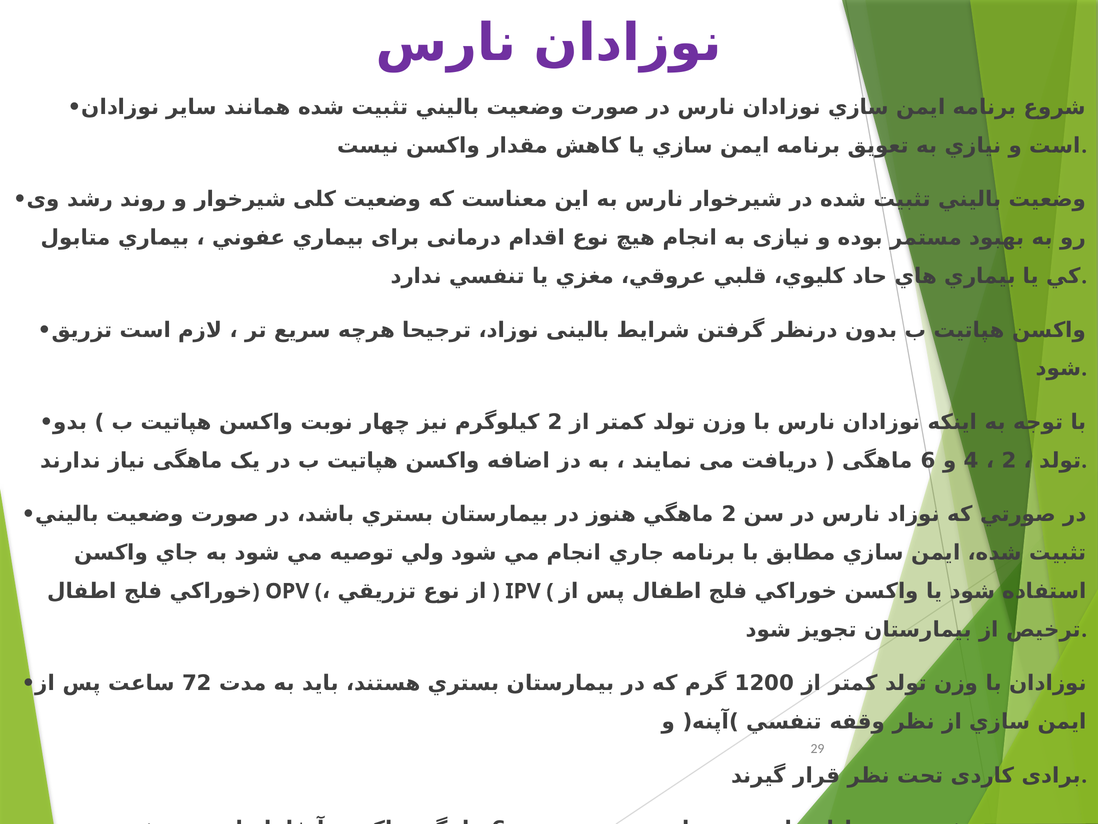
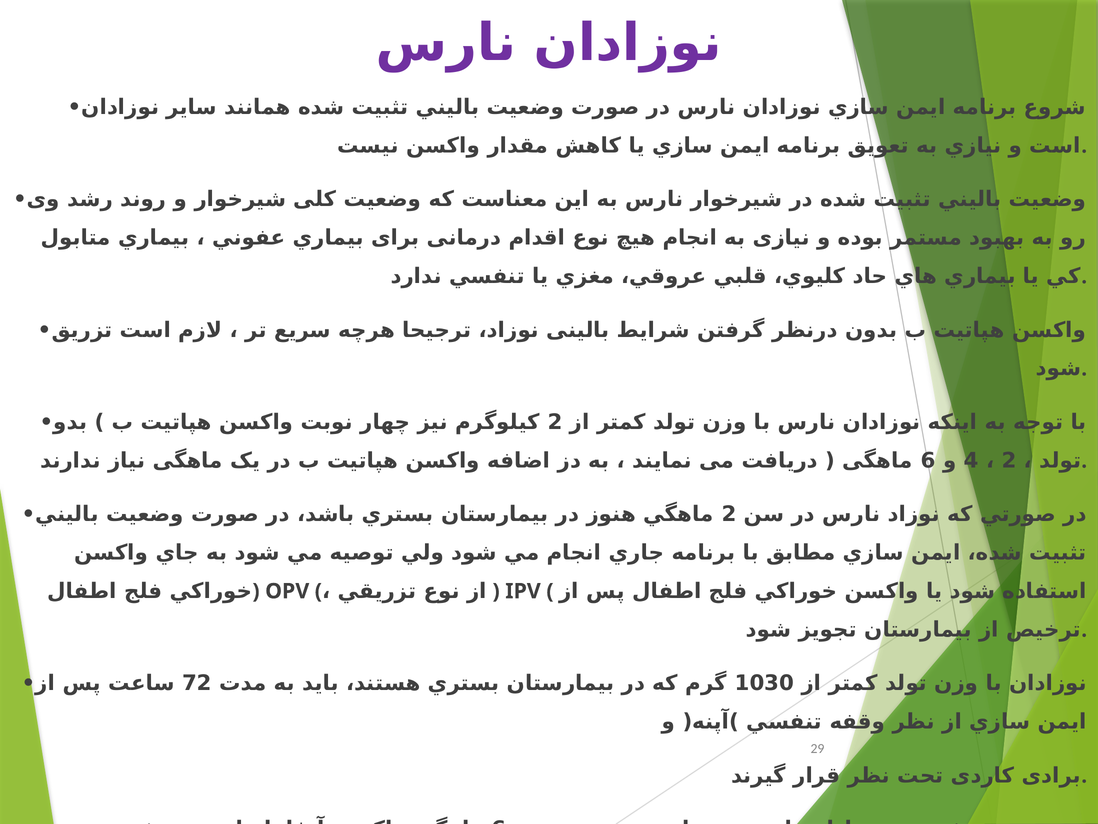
1200: 1200 -> 1030
